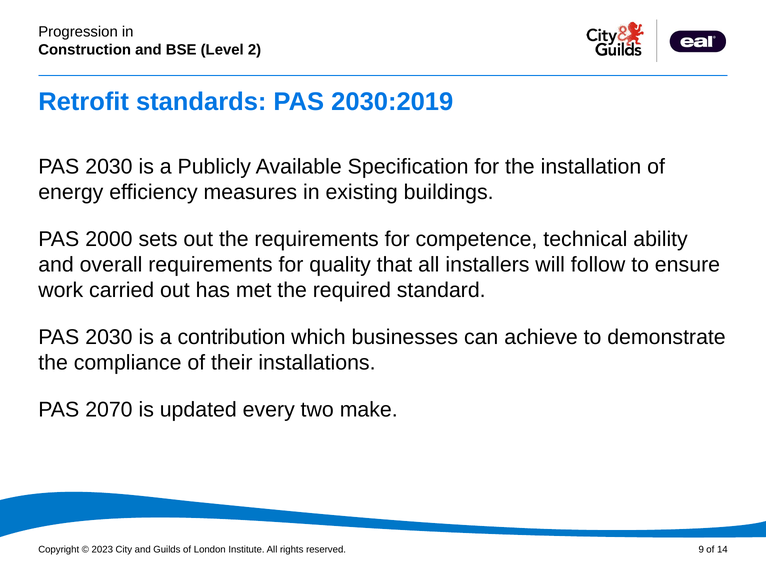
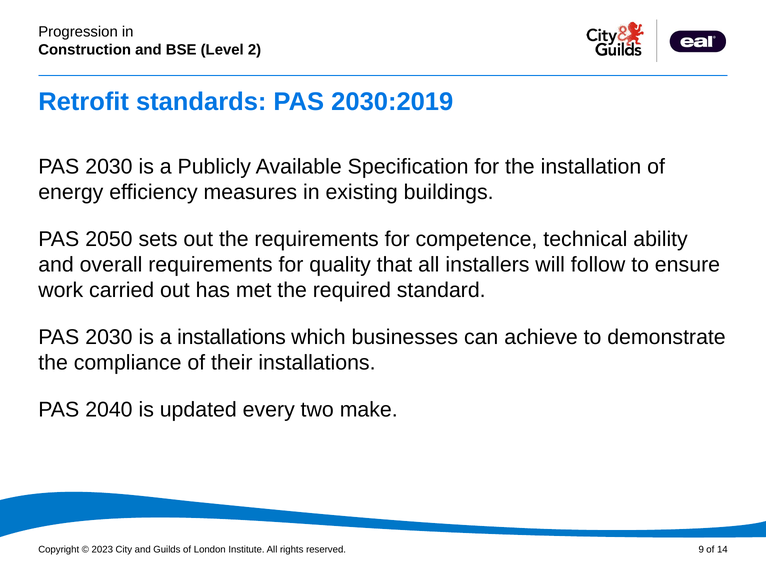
2000: 2000 -> 2050
a contribution: contribution -> installations
2070: 2070 -> 2040
